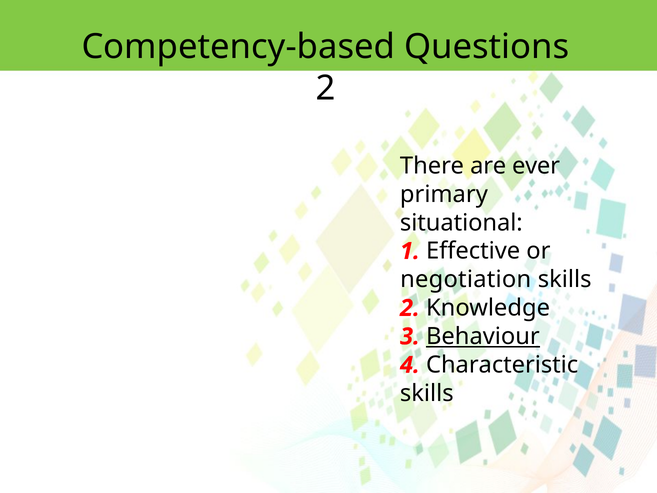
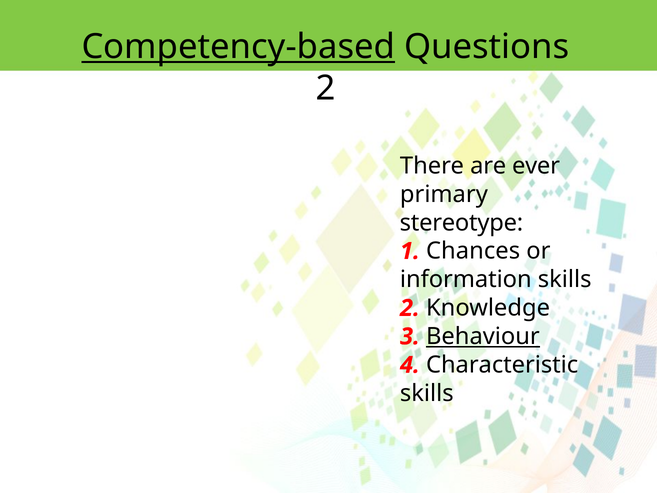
Competency-based underline: none -> present
situational: situational -> stereotype
Effective: Effective -> Chances
negotiation: negotiation -> information
